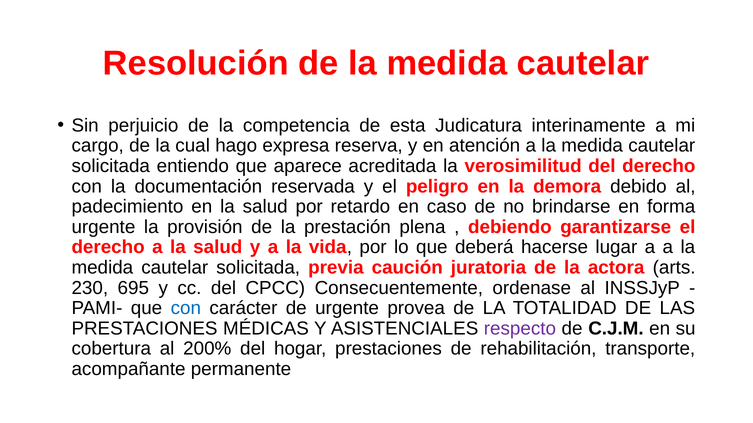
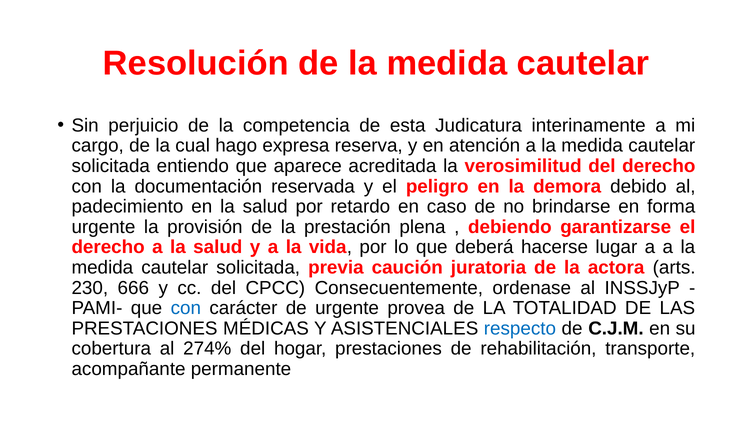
695: 695 -> 666
respecto colour: purple -> blue
200%: 200% -> 274%
